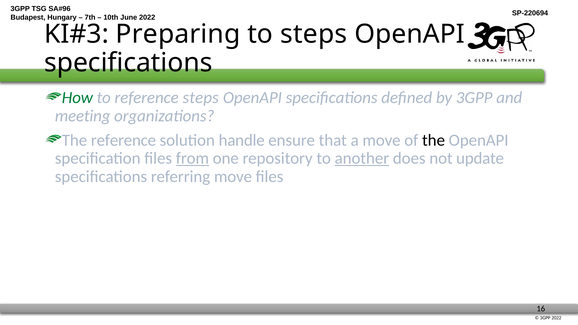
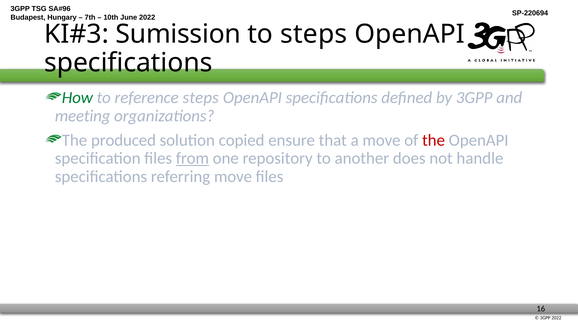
Preparing: Preparing -> Sumission
The reference: reference -> produced
handle: handle -> copied
the at (434, 140) colour: black -> red
another underline: present -> none
update: update -> handle
